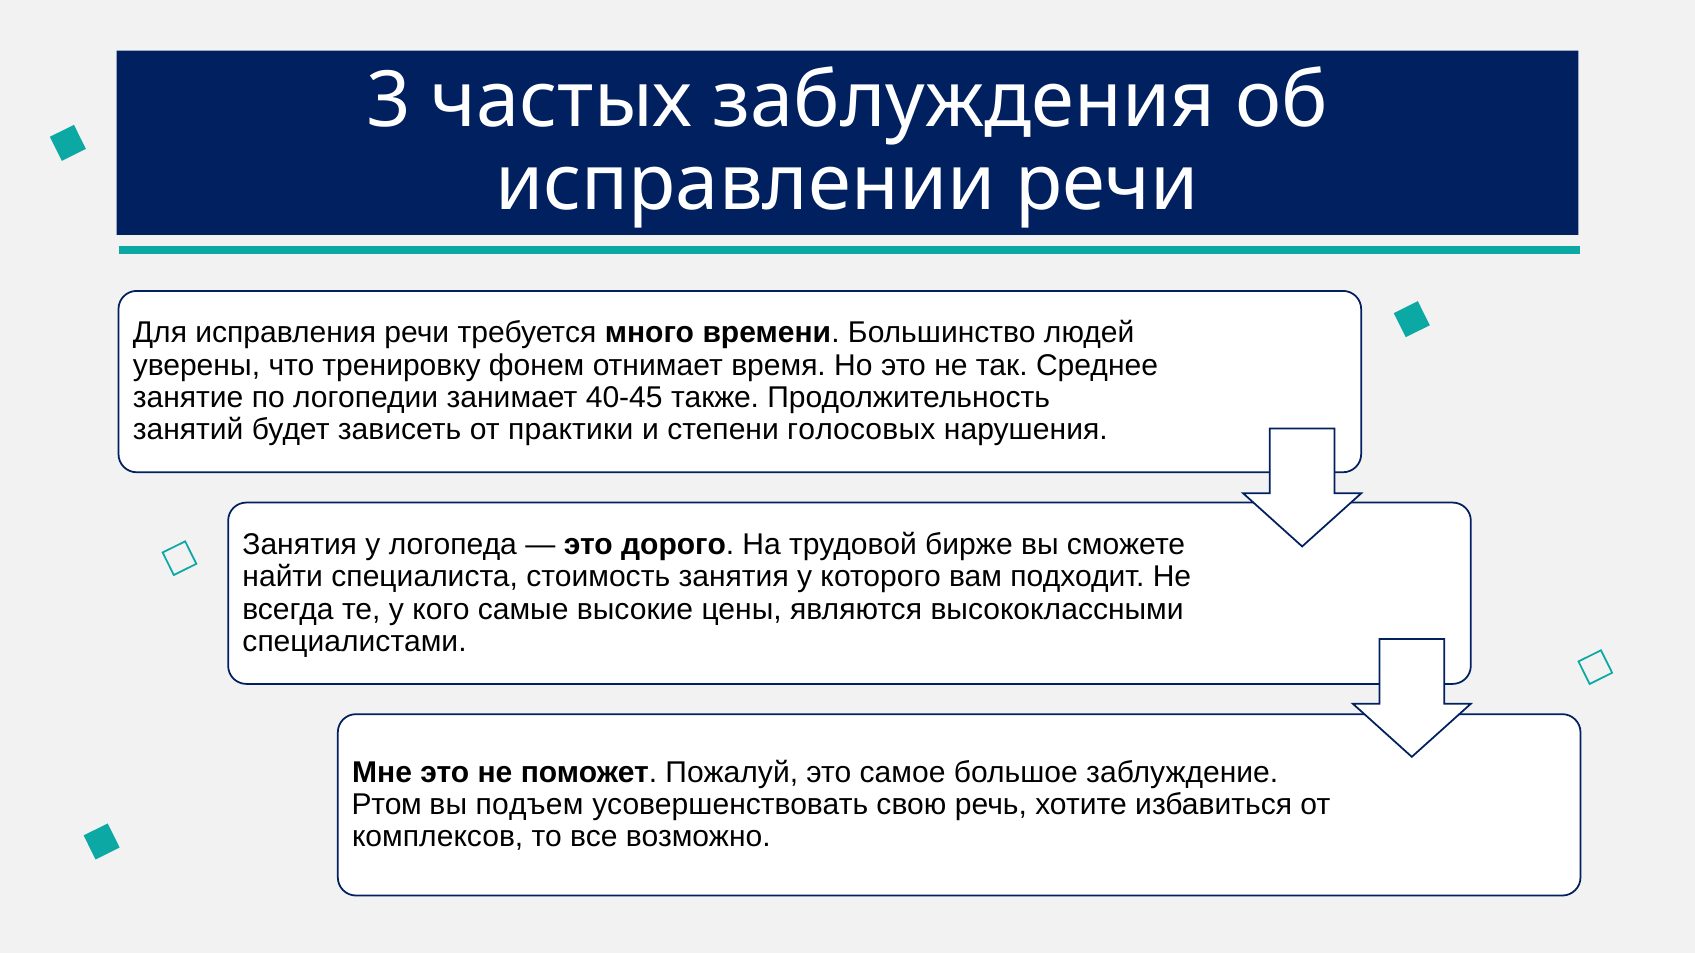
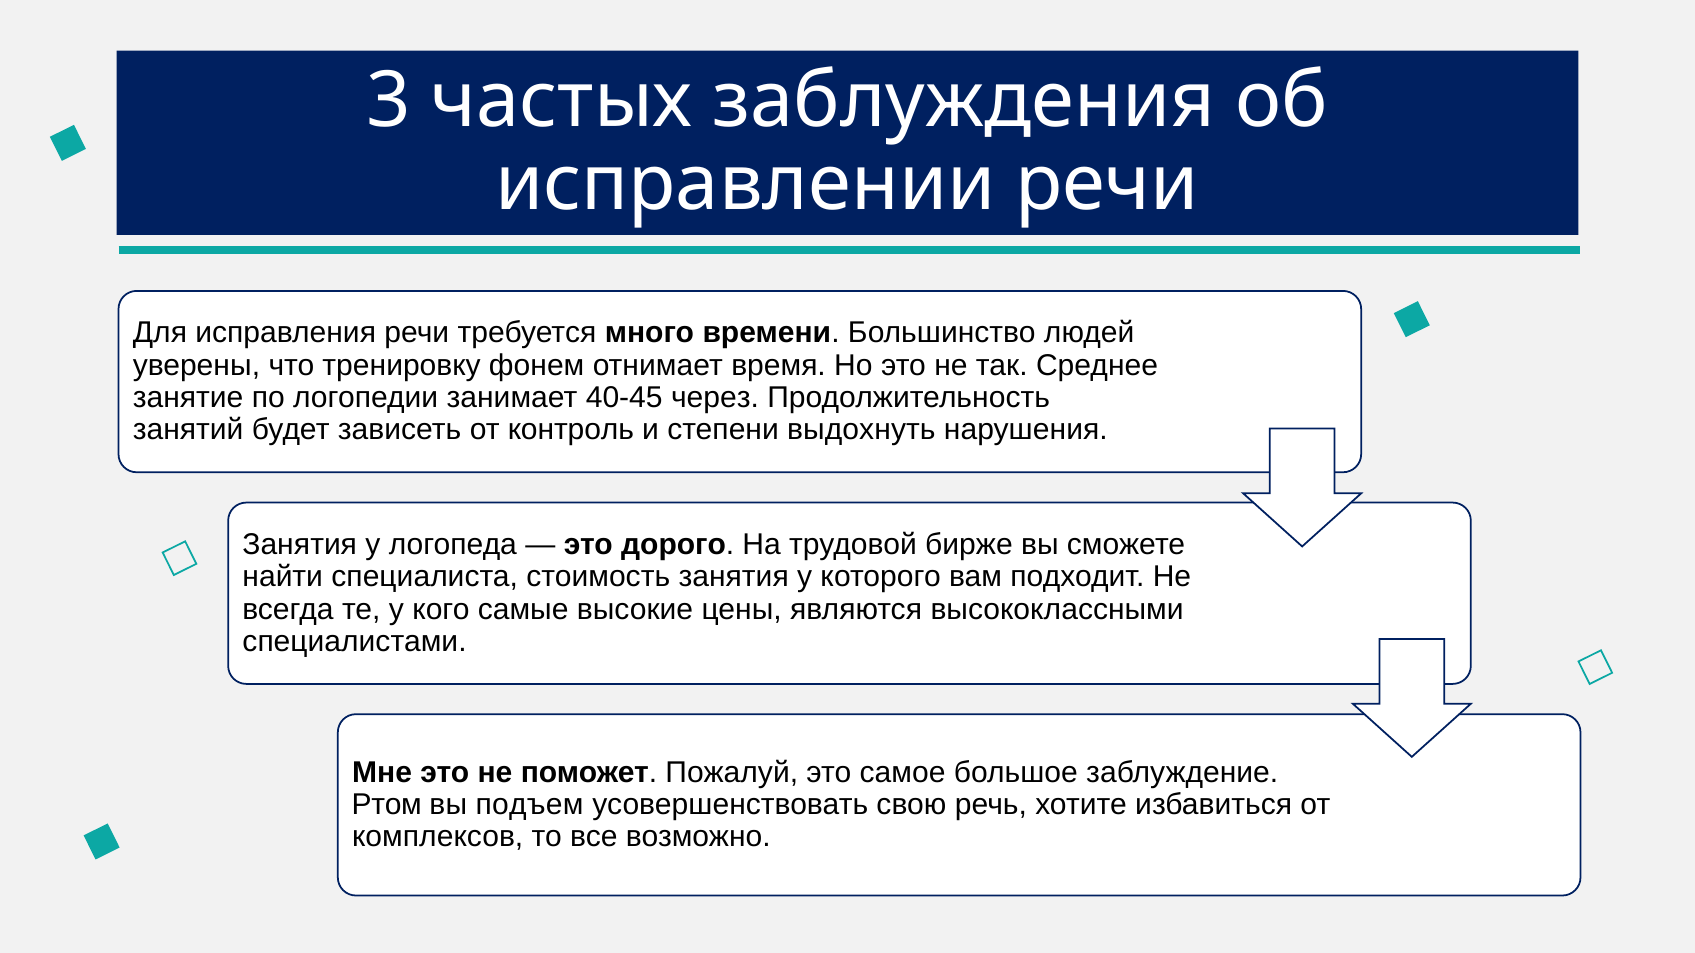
также: также -> через
практики: практики -> контроль
голосовых: голосовых -> выдохнуть
